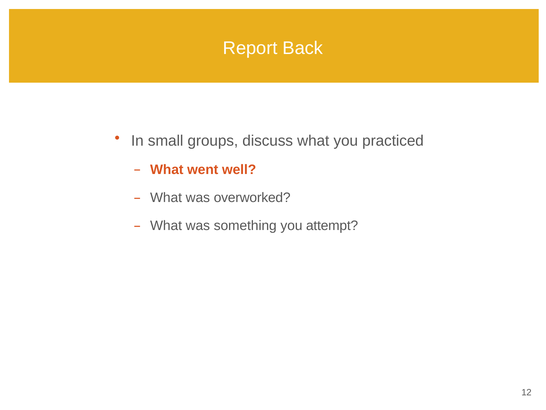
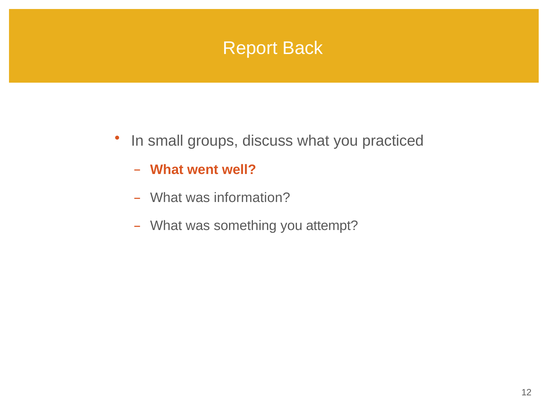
overworked: overworked -> information
